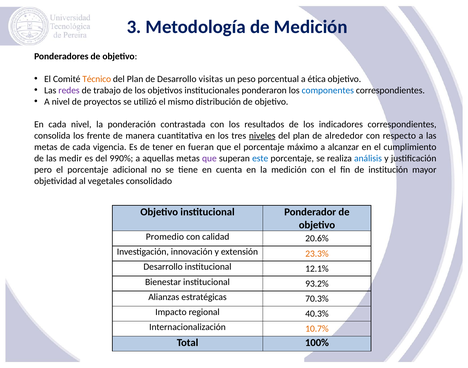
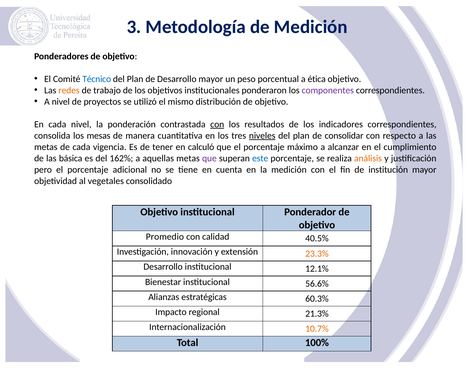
Técnico colour: orange -> blue
Desarrollo visitas: visitas -> mayor
redes colour: purple -> orange
componentes colour: blue -> purple
con at (217, 124) underline: none -> present
frente: frente -> mesas
alrededor: alrededor -> consolidar
fueran: fueran -> calculó
medir: medir -> básica
990%: 990% -> 162%
análisis colour: blue -> orange
20.6%: 20.6% -> 40.5%
93.2%: 93.2% -> 56.6%
70.3%: 70.3% -> 60.3%
40.3%: 40.3% -> 21.3%
